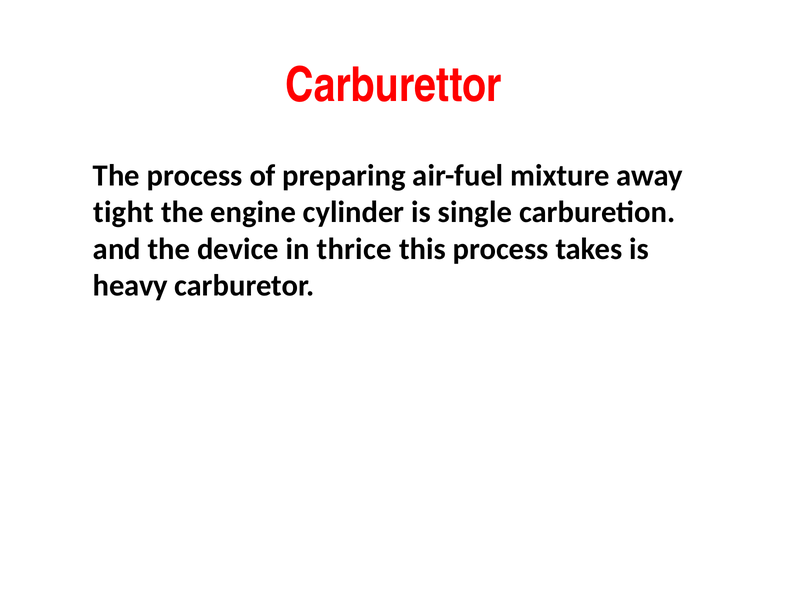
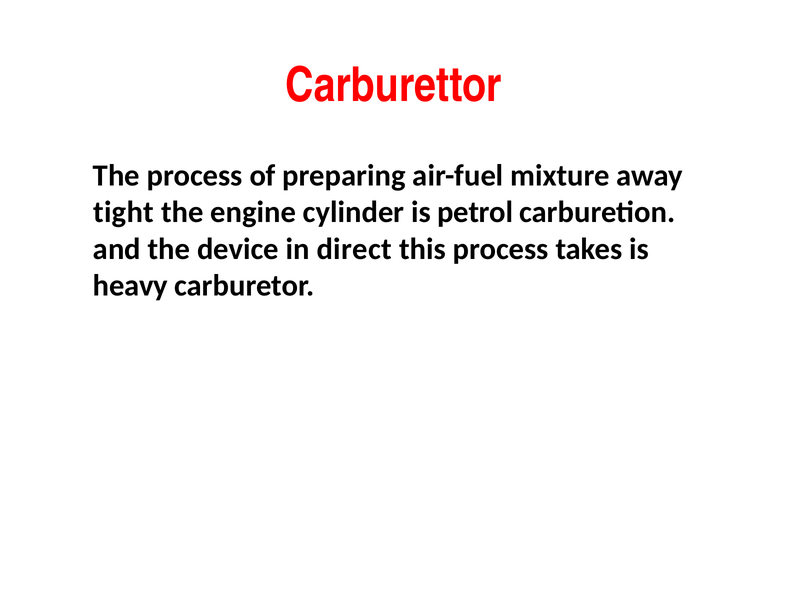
single: single -> petrol
thrice: thrice -> direct
